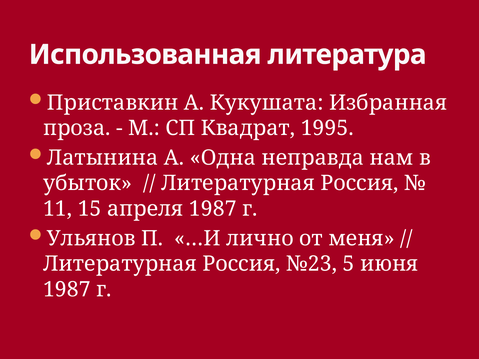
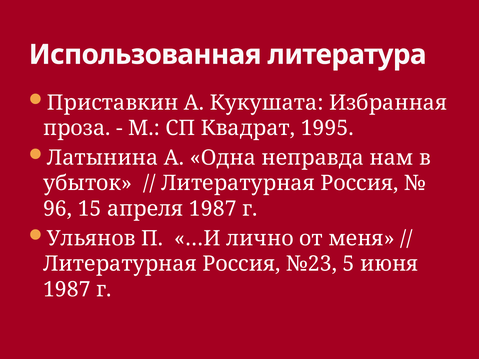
11: 11 -> 96
